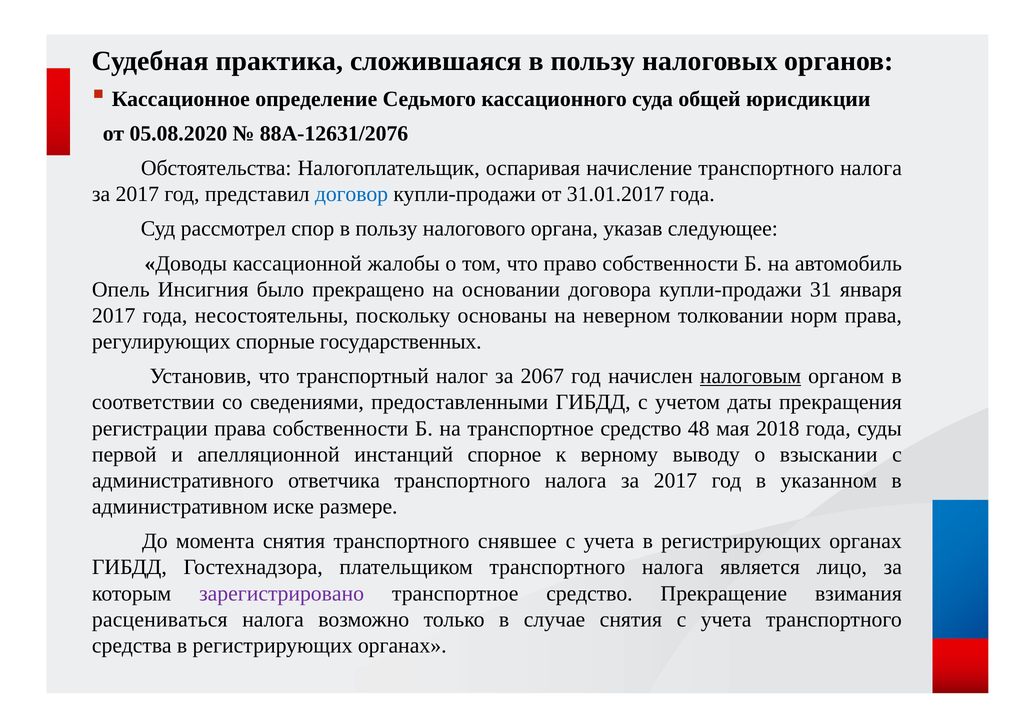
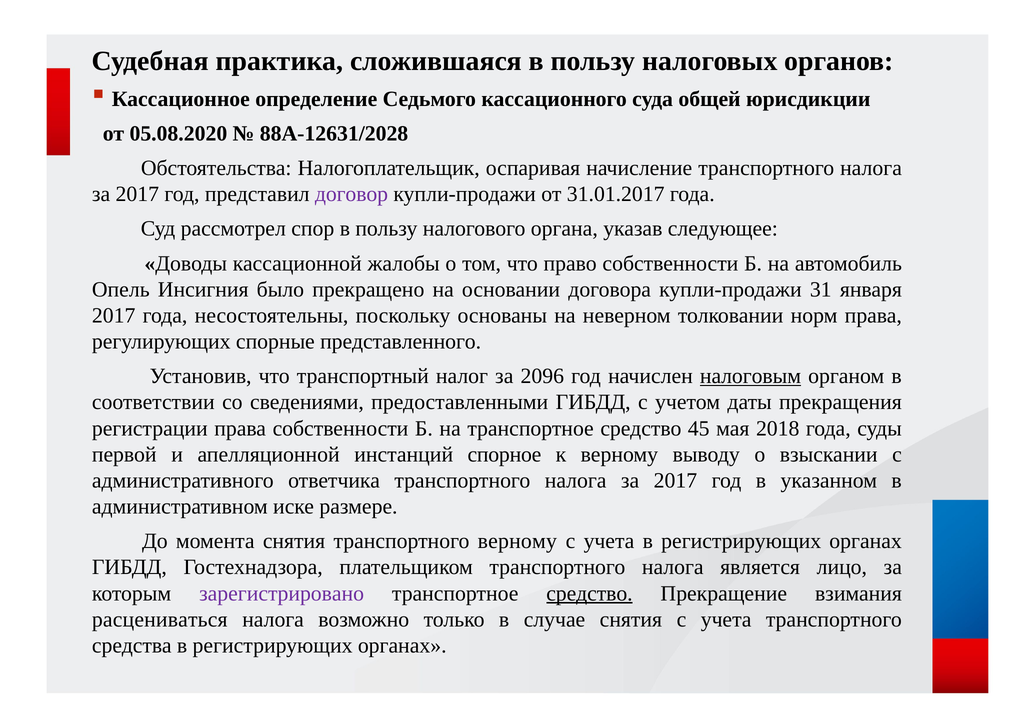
88А-12631/2076: 88А-12631/2076 -> 88А-12631/2028
договор colour: blue -> purple
государственных: государственных -> представленного
2067: 2067 -> 2096
48: 48 -> 45
транспортного снявшее: снявшее -> верному
средство at (589, 593) underline: none -> present
